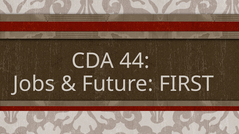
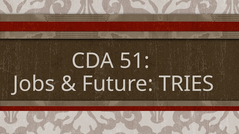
44: 44 -> 51
FIRST: FIRST -> TRIES
